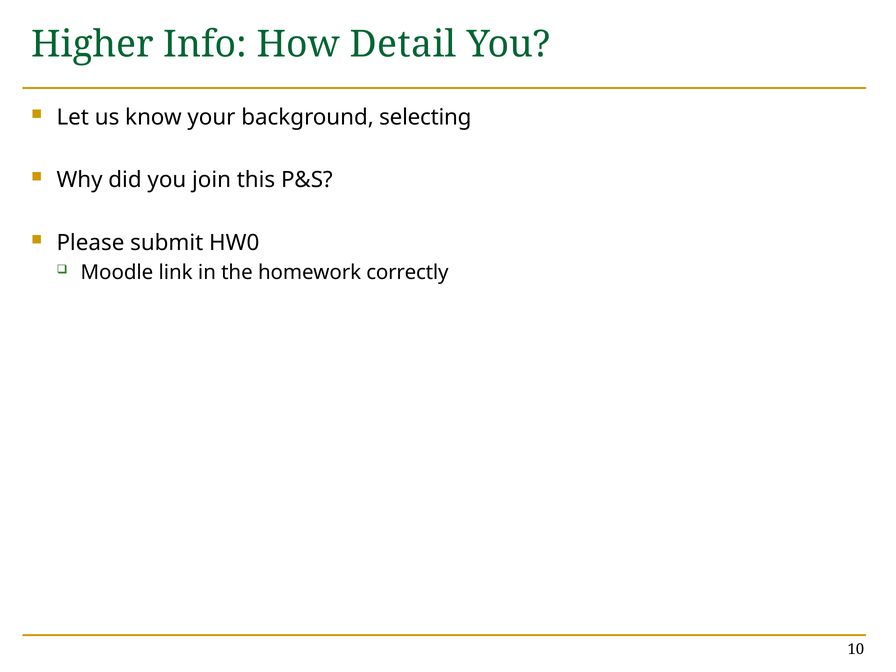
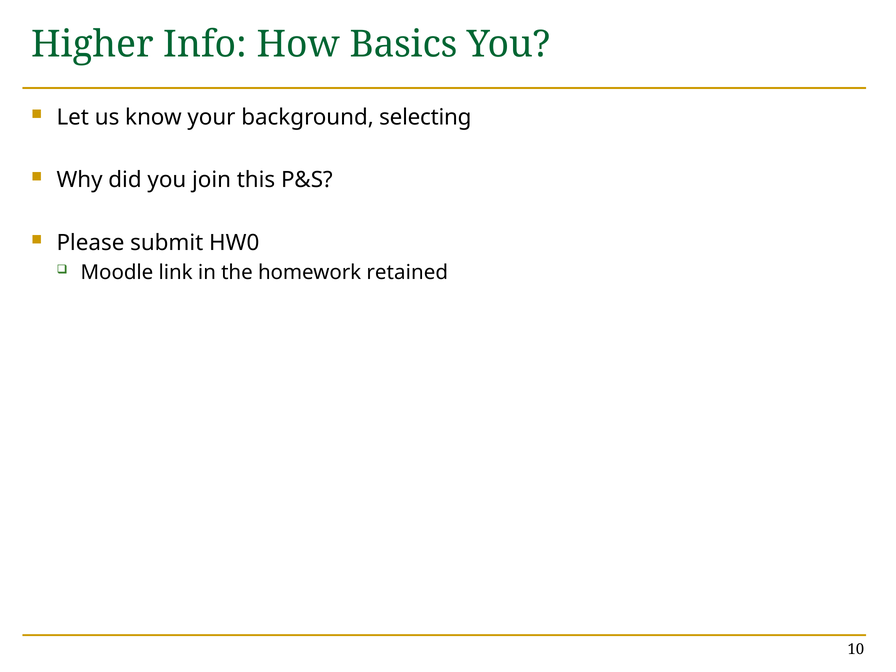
Detail: Detail -> Basics
correctly: correctly -> retained
